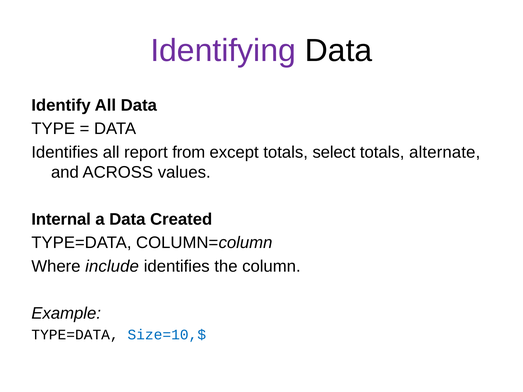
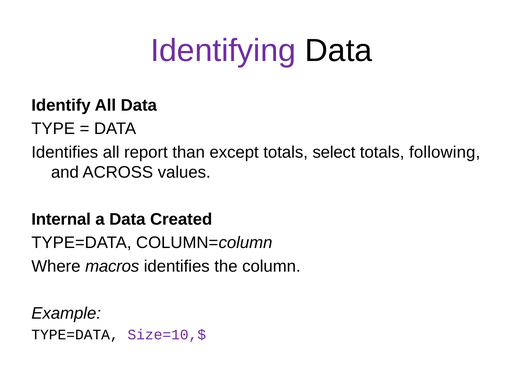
from: from -> than
alternate: alternate -> following
include: include -> macros
Size=10,$ colour: blue -> purple
